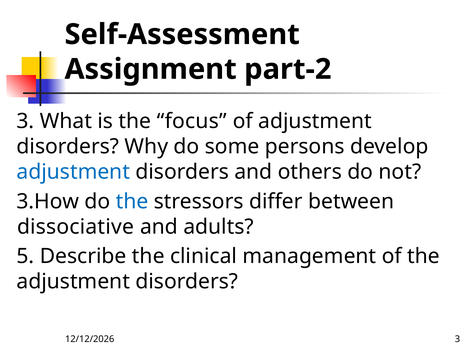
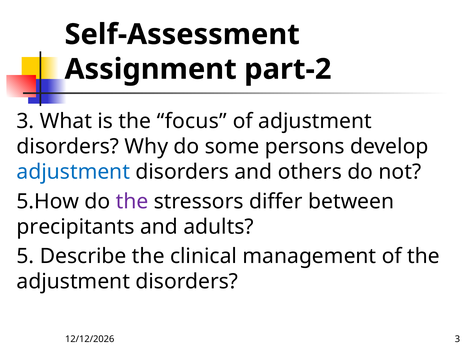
3.How: 3.How -> 5.How
the at (132, 202) colour: blue -> purple
dissociative: dissociative -> precipitants
